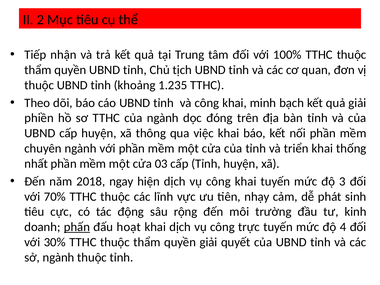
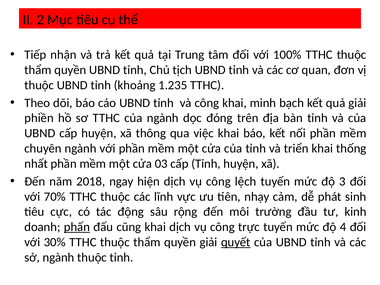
vụ công khai: khai -> lệch
hoạt: hoạt -> cũng
quyết underline: none -> present
